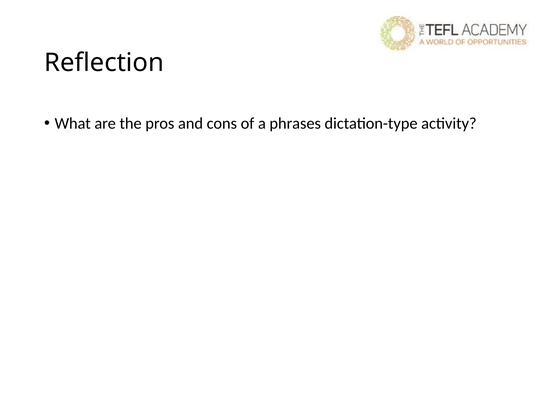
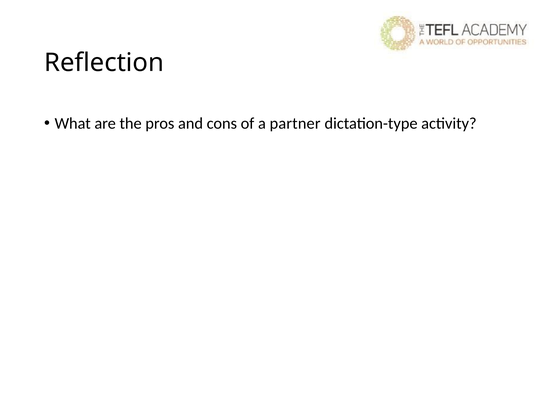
phrases: phrases -> partner
